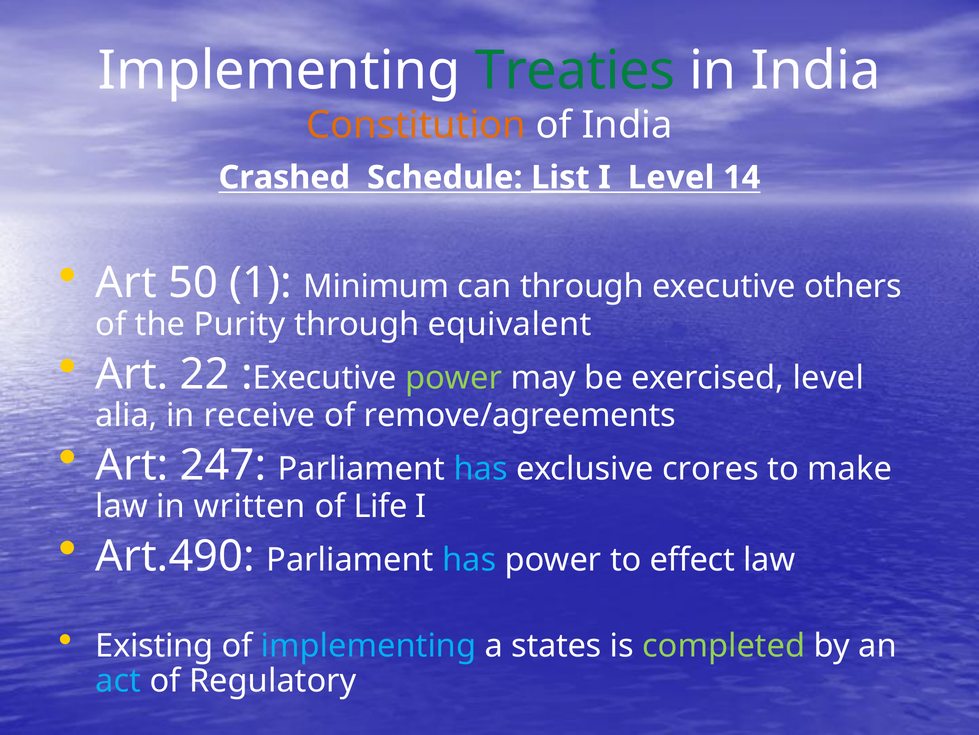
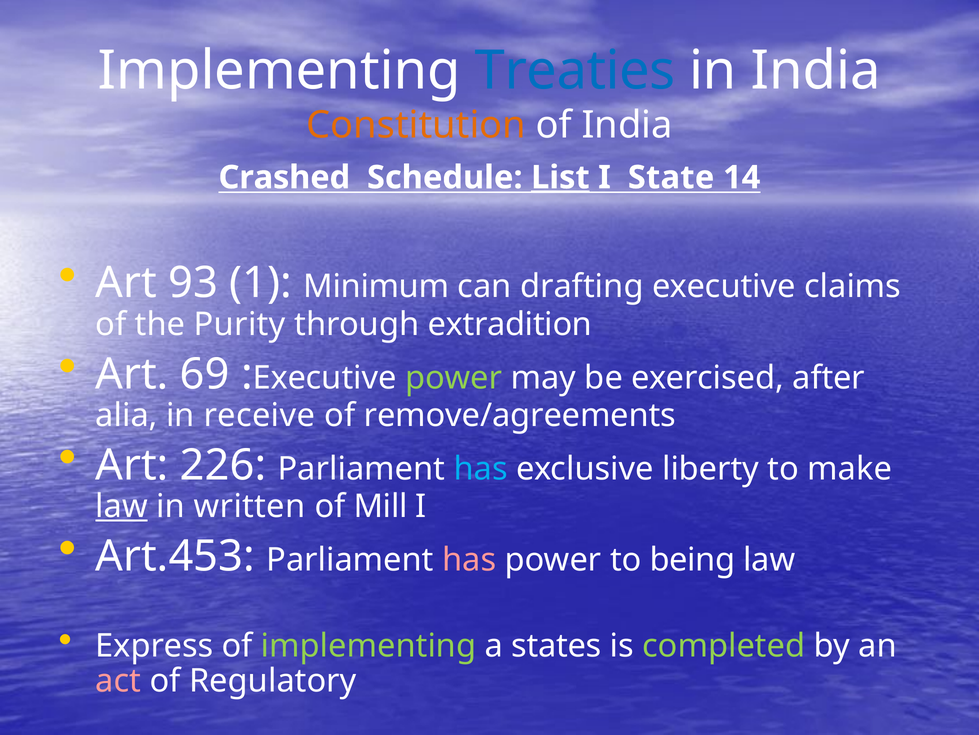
Treaties colour: green -> blue
I Level: Level -> State
50: 50 -> 93
can through: through -> drafting
others: others -> claims
equivalent: equivalent -> extradition
22: 22 -> 69
exercised level: level -> after
247: 247 -> 226
crores: crores -> liberty
law at (122, 506) underline: none -> present
Life: Life -> Mill
Art.490: Art.490 -> Art.453
has at (469, 559) colour: light blue -> pink
effect: effect -> being
Existing: Existing -> Express
implementing at (369, 645) colour: light blue -> light green
act colour: light blue -> pink
